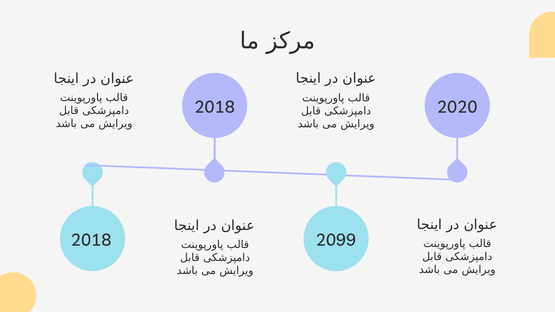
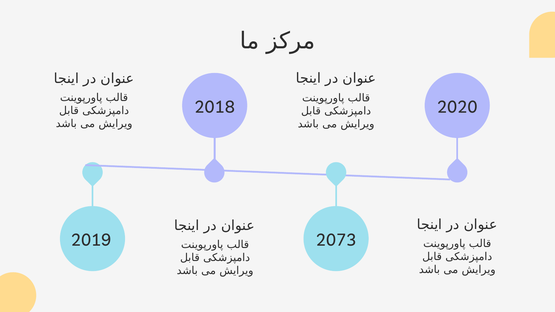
2018 at (91, 240): 2018 -> 2019
2099: 2099 -> 2073
